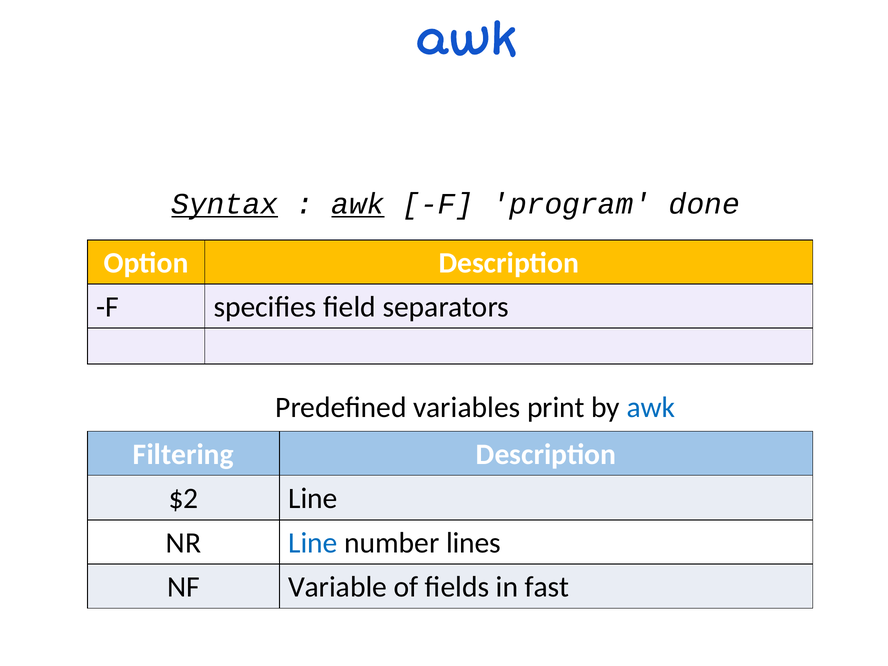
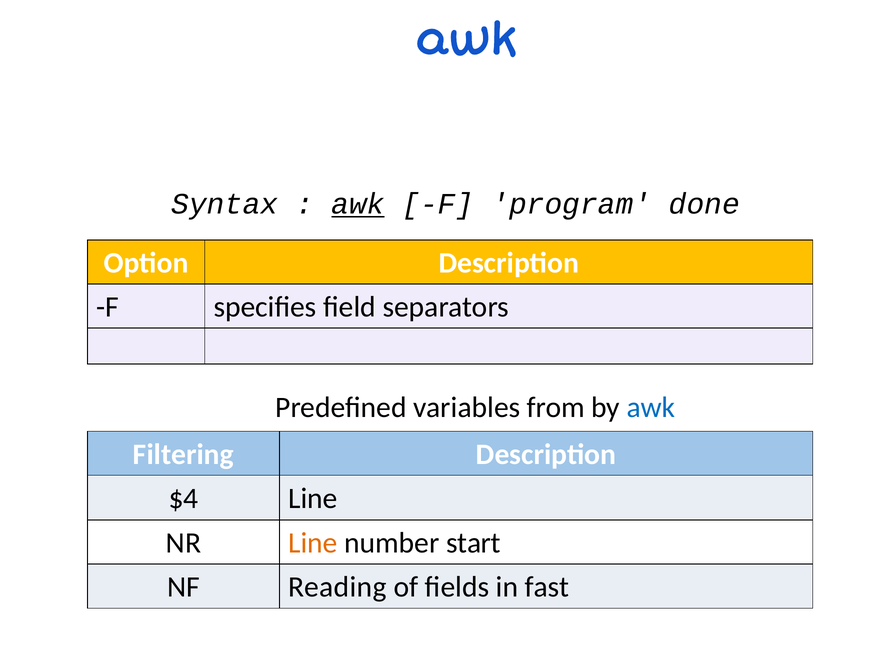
Syntax underline: present -> none
print: print -> from
$2: $2 -> $4
Line at (313, 543) colour: blue -> orange
lines: lines -> start
Variable: Variable -> Reading
